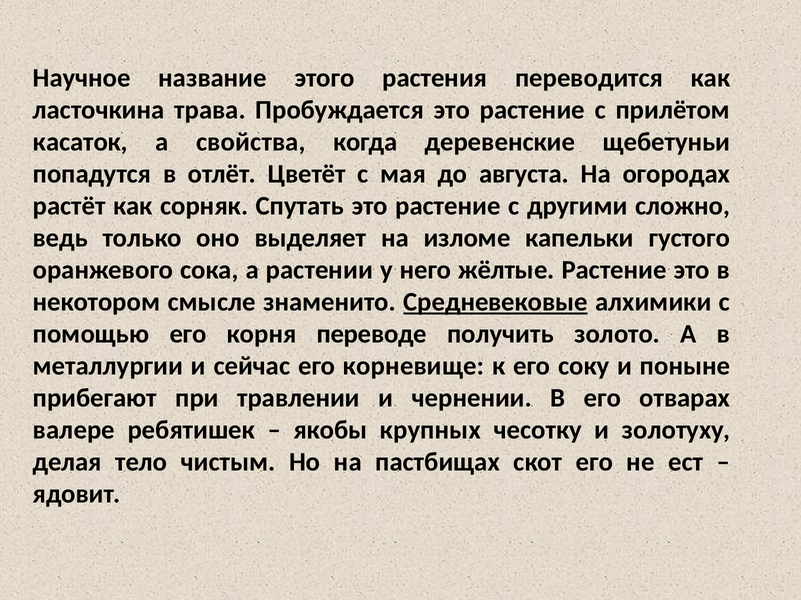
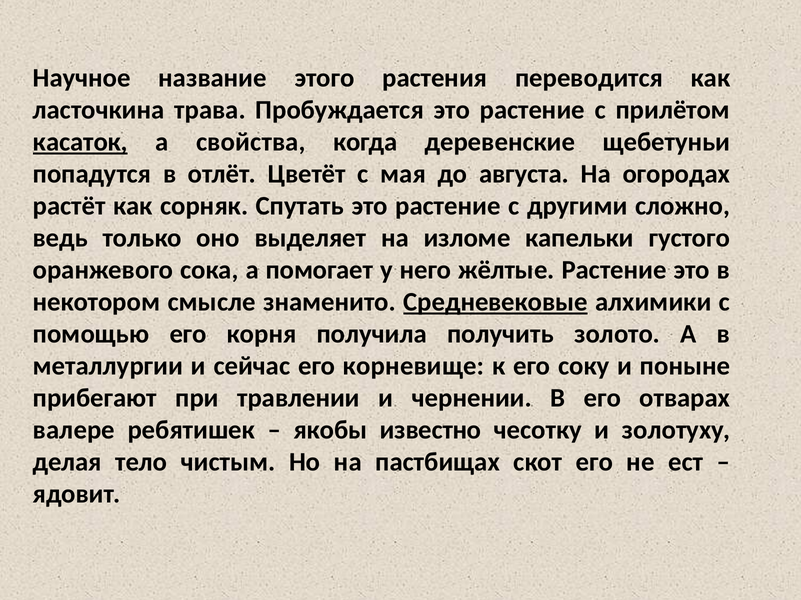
касаток underline: none -> present
растении: растении -> помогает
переводе: переводе -> получила
крупных: крупных -> известно
